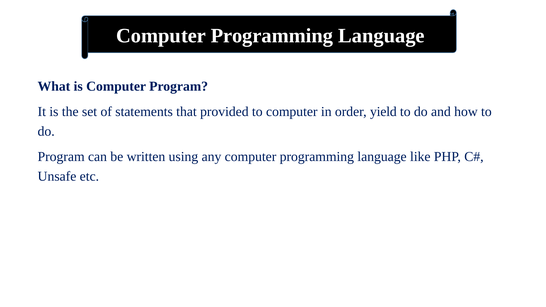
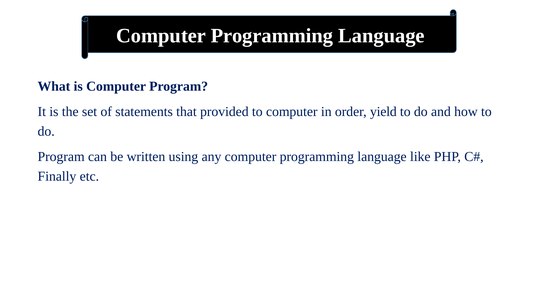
Unsafe: Unsafe -> Finally
